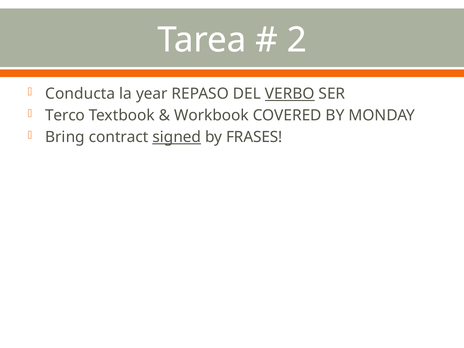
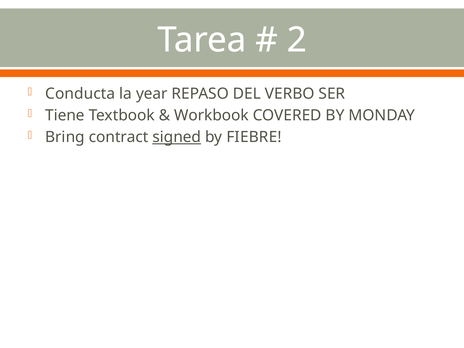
VERBO underline: present -> none
Terco: Terco -> Tiene
FRASES: FRASES -> FIEBRE
